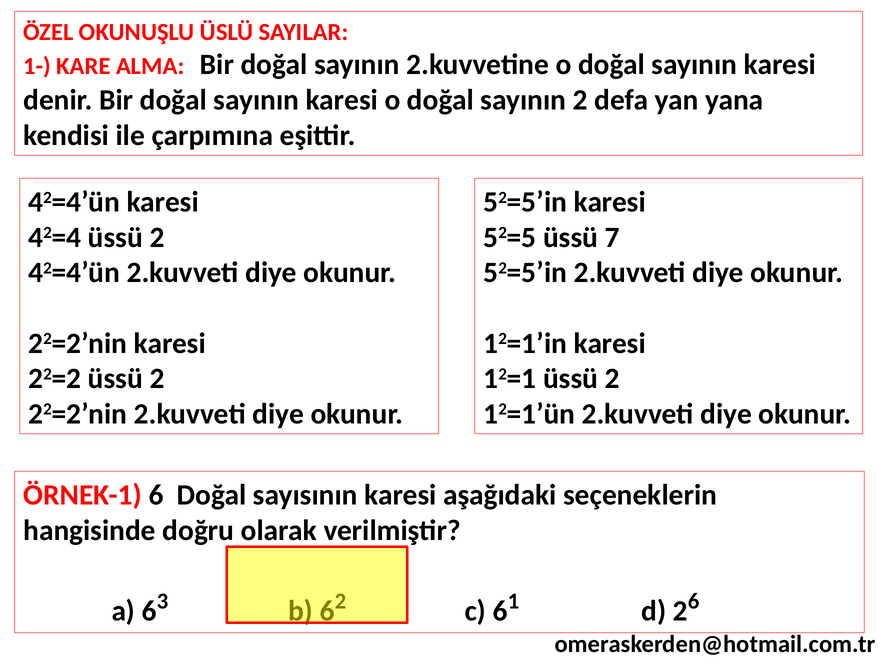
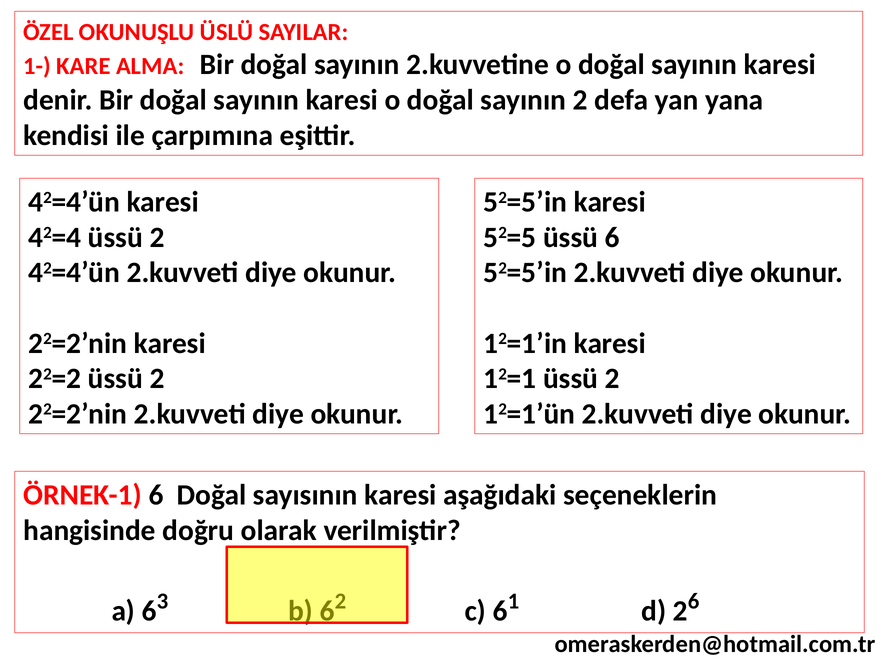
üssü 7: 7 -> 6
